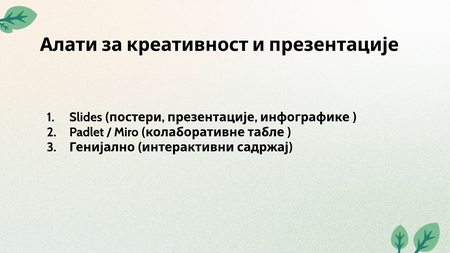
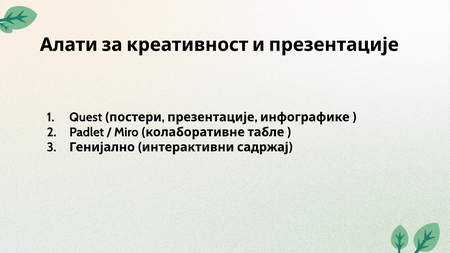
Slides: Slides -> Quest
